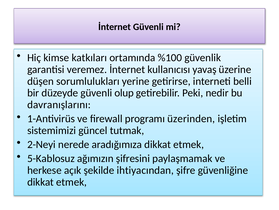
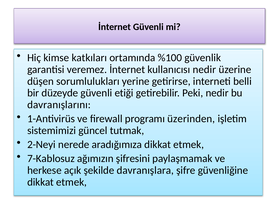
kullanıcısı yavaş: yavaş -> nedir
olup: olup -> etiği
5-Kablosuz: 5-Kablosuz -> 7-Kablosuz
ihtiyacından: ihtiyacından -> davranışlara
